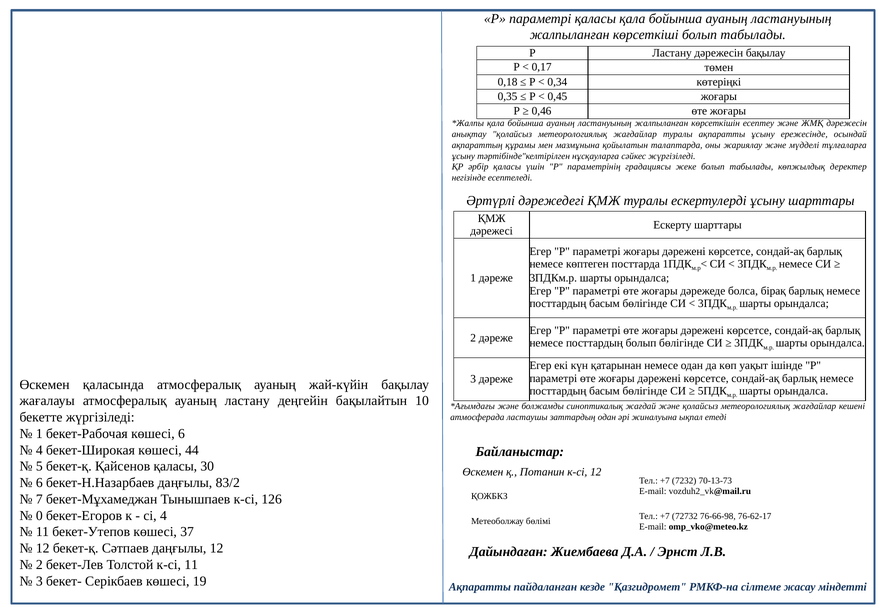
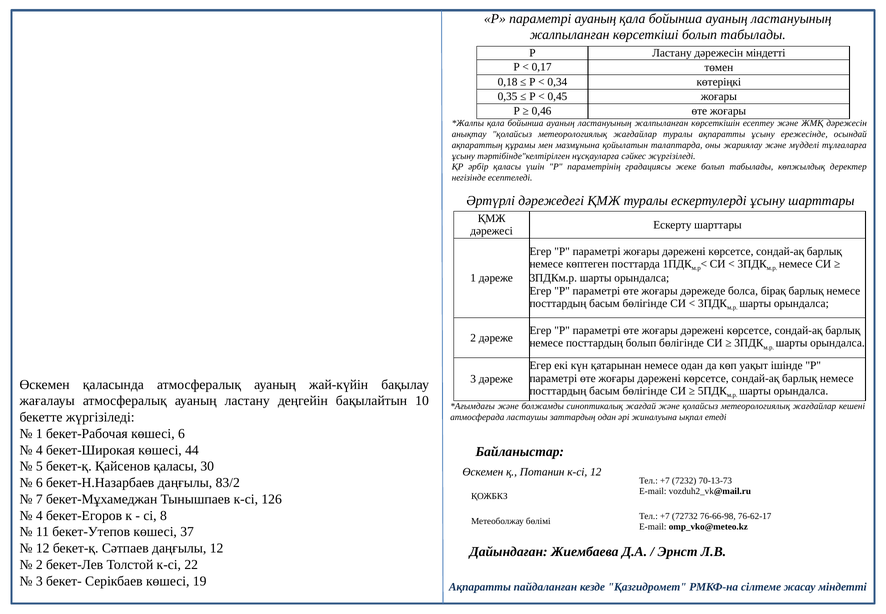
параметрі қаласы: қаласы -> ауаның
дәрежесін бақылау: бақылау -> міндетті
0 at (39, 515): 0 -> 4
сі 4: 4 -> 8
к-сі 11: 11 -> 22
